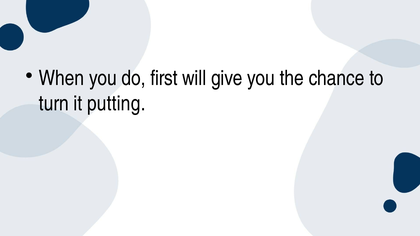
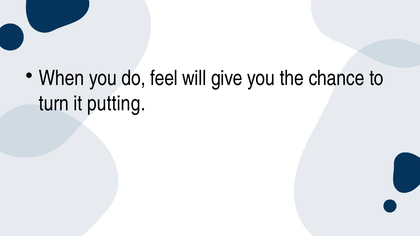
first: first -> feel
